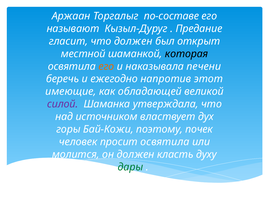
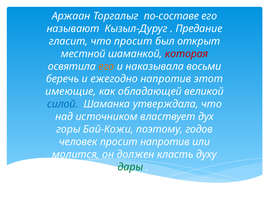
что должен: должен -> просит
которая colour: black -> red
печени: печени -> восьми
силой colour: purple -> blue
почек: почек -> годов
просит освятила: освятила -> напротив
